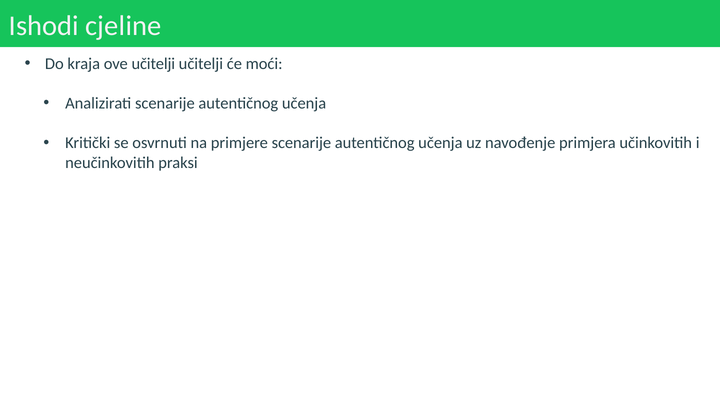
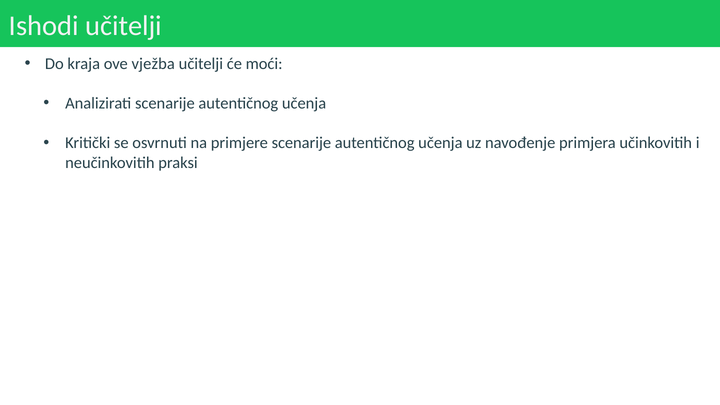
Ishodi cjeline: cjeline -> učitelji
ove učitelji: učitelji -> vježba
